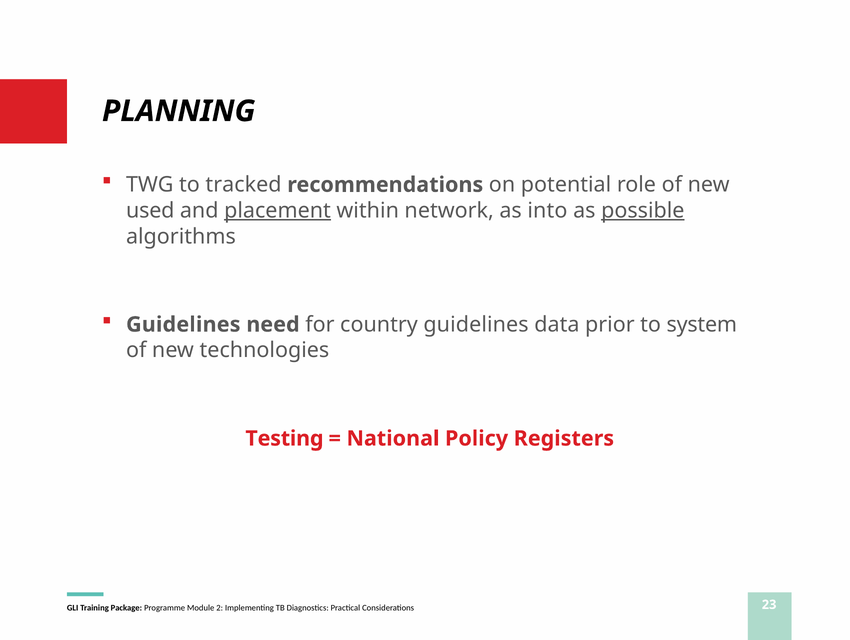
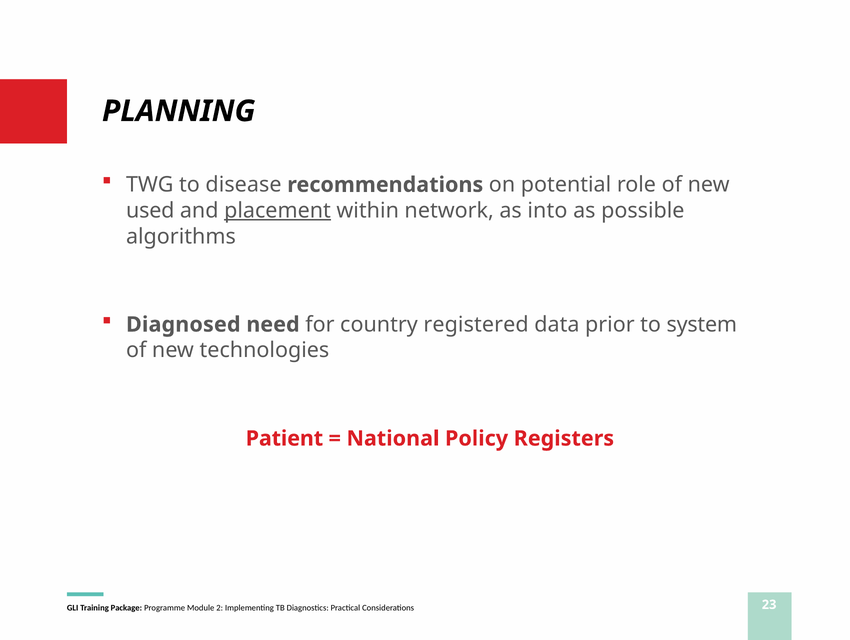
tracked: tracked -> disease
possible underline: present -> none
Guidelines at (183, 324): Guidelines -> Diagnosed
country guidelines: guidelines -> registered
Testing: Testing -> Patient
